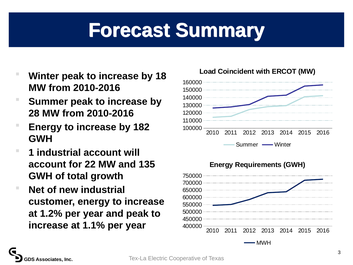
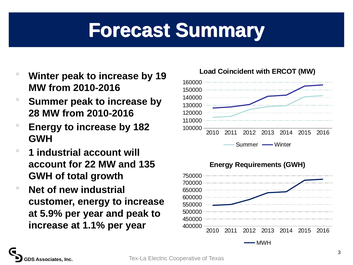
18: 18 -> 19
1.2%: 1.2% -> 5.9%
